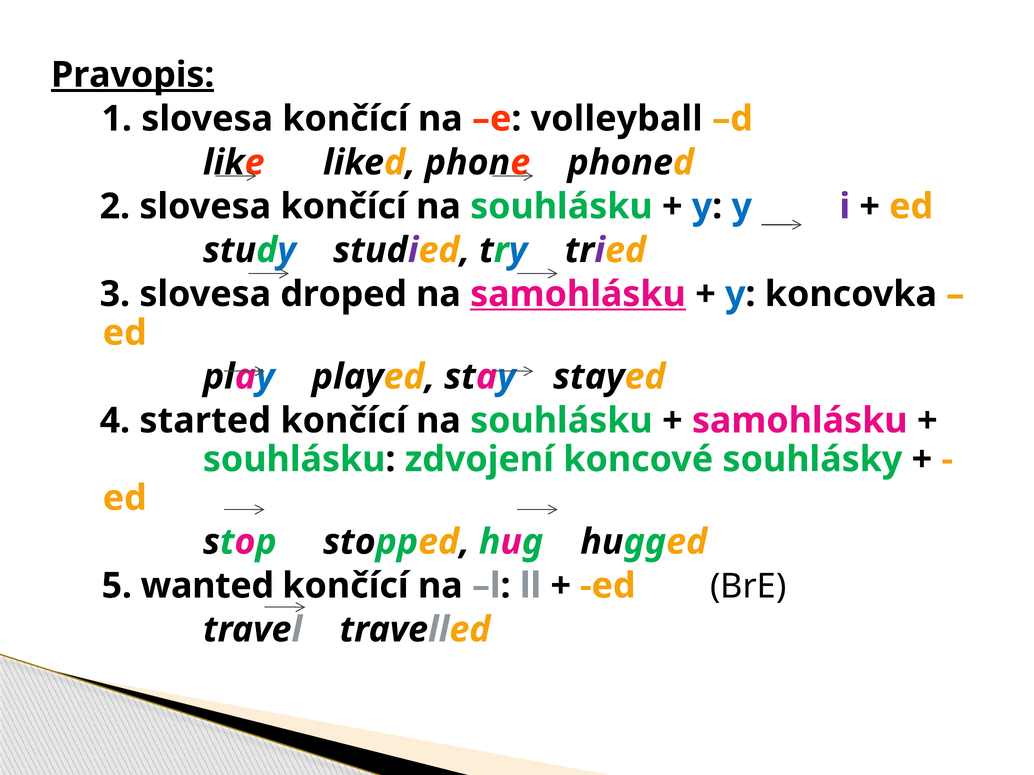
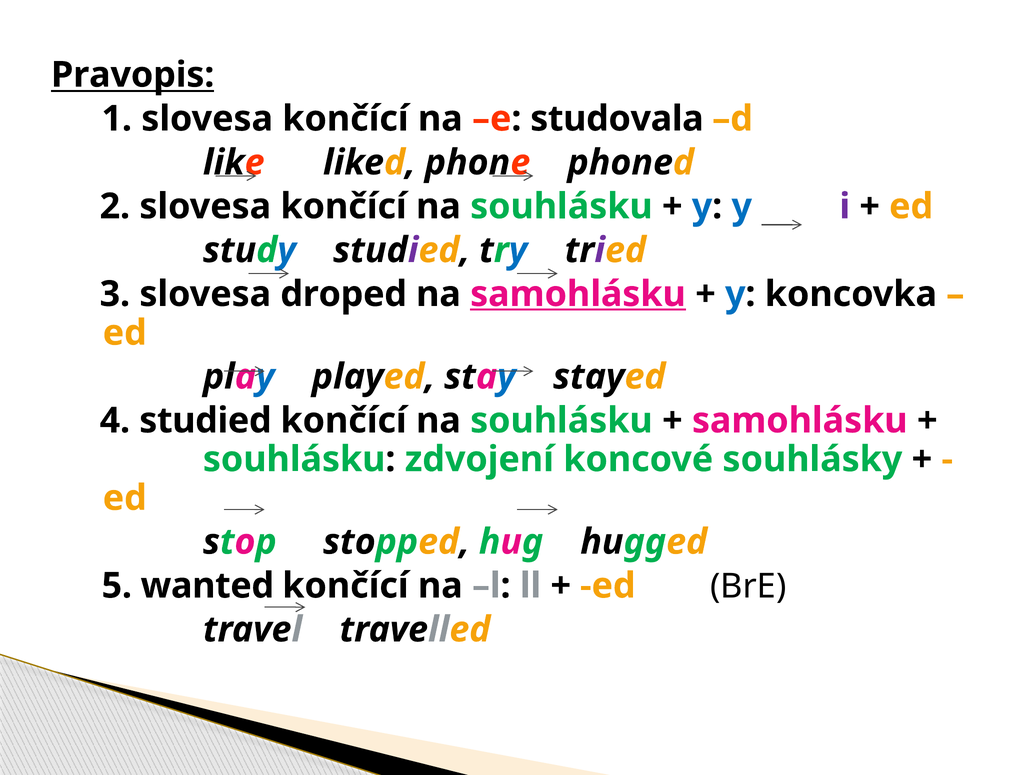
Pravopis underline: present -> none
volleyball: volleyball -> studovala
4 started: started -> studied
